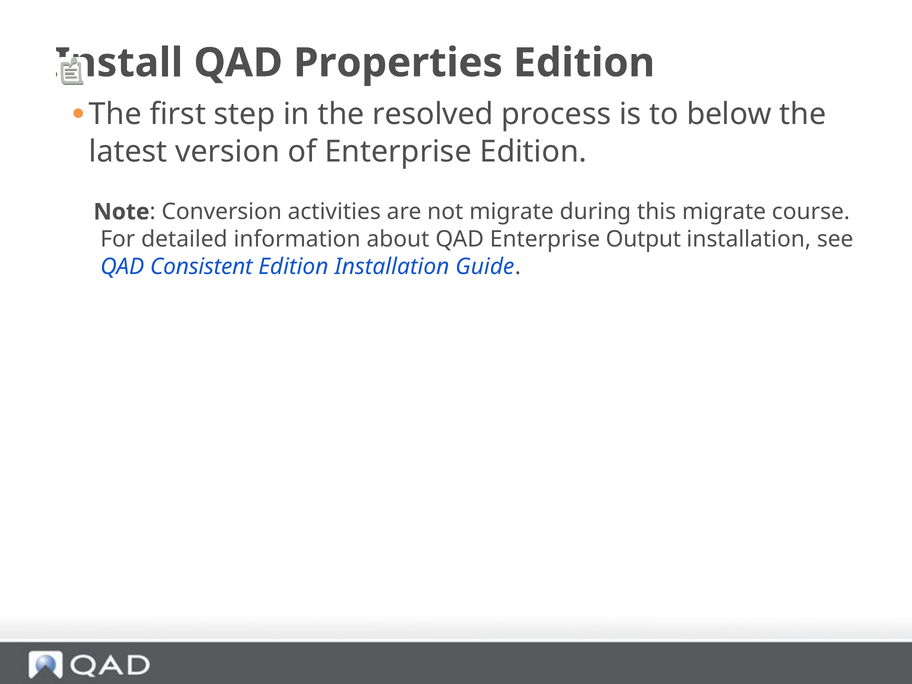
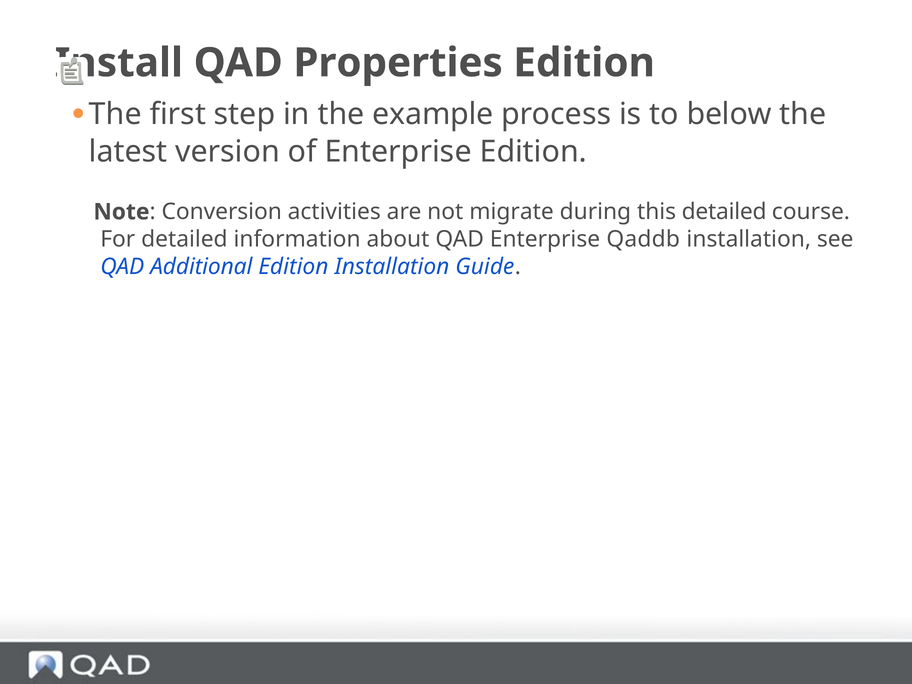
resolved: resolved -> example
this migrate: migrate -> detailed
Output: Output -> Qaddb
Consistent: Consistent -> Additional
